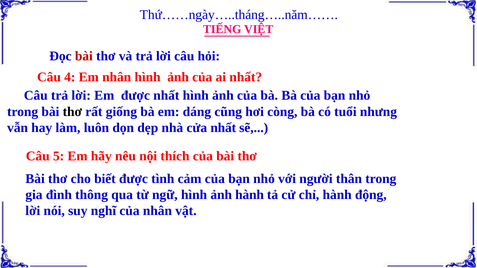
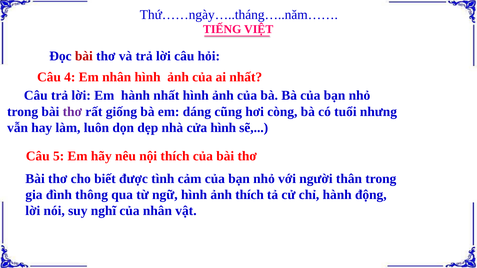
Em được: được -> hành
thơ at (72, 112) colour: black -> purple
cửa nhất: nhất -> hình
ảnh hành: hành -> thích
